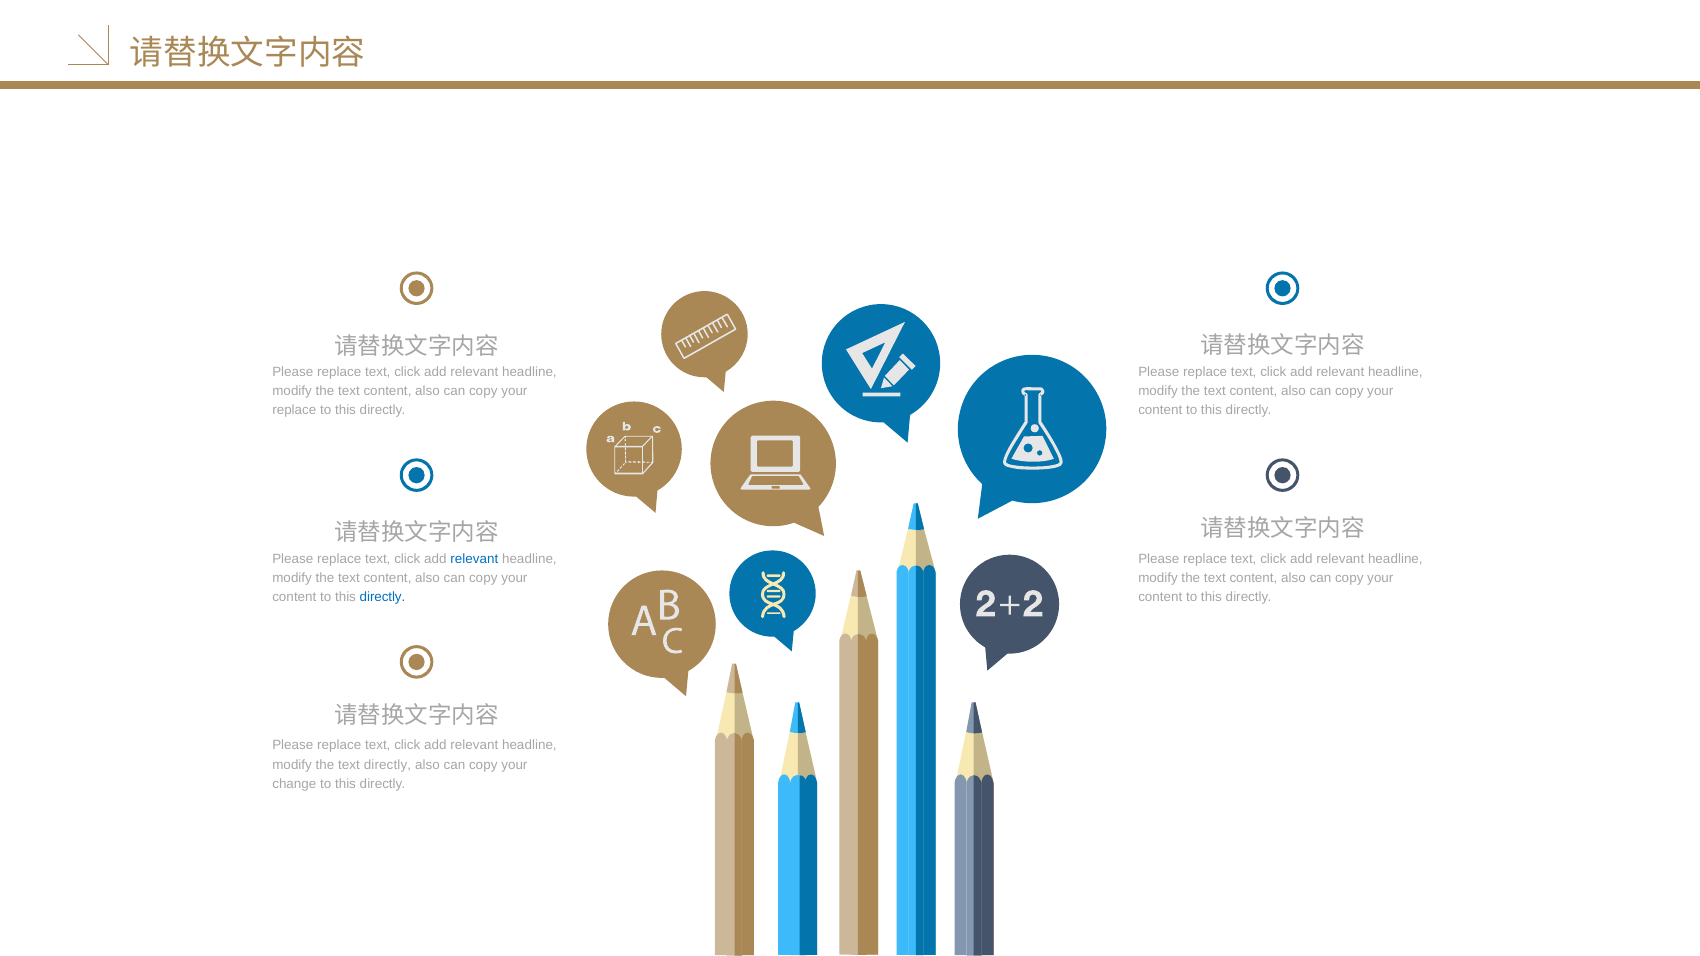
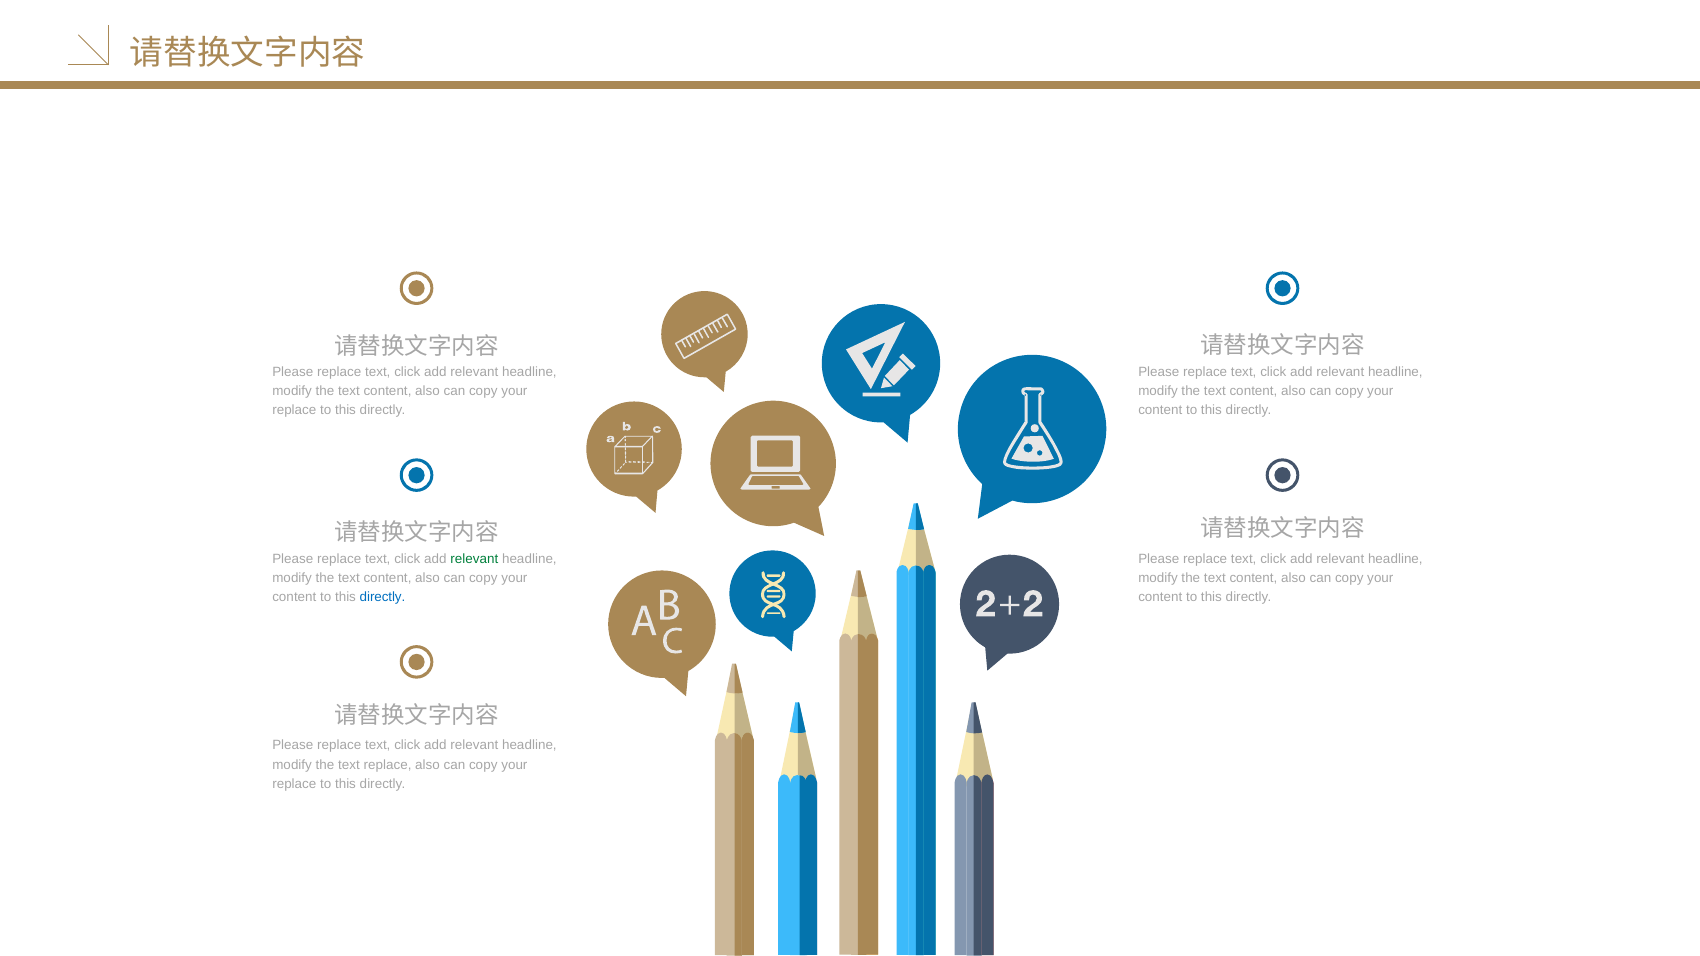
relevant at (474, 559) colour: blue -> green
text directly: directly -> replace
change at (294, 784): change -> replace
